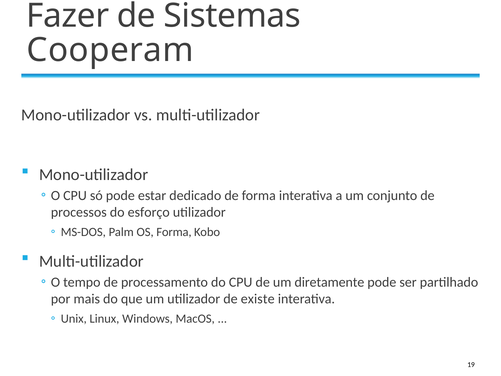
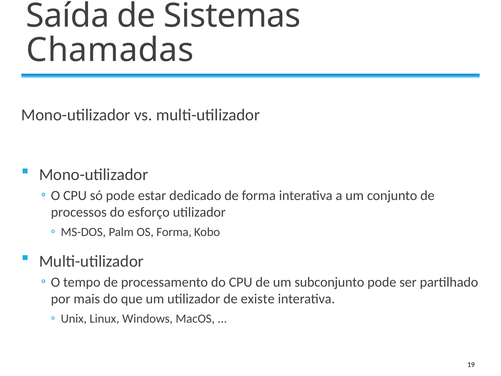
Fazer: Fazer -> Saída
Cooperam: Cooperam -> Chamadas
diretamente: diretamente -> subconjunto
